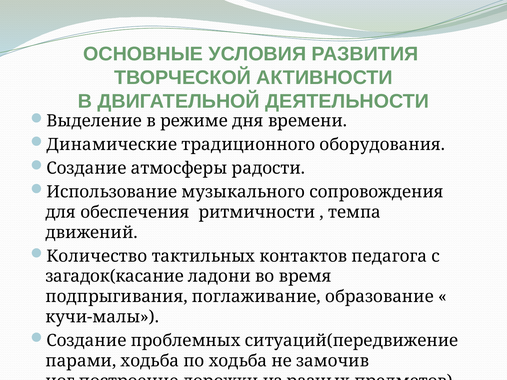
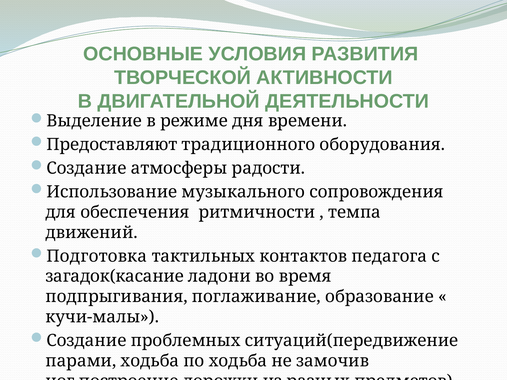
Динамические: Динамические -> Предоставляют
Количество: Количество -> Подготовка
